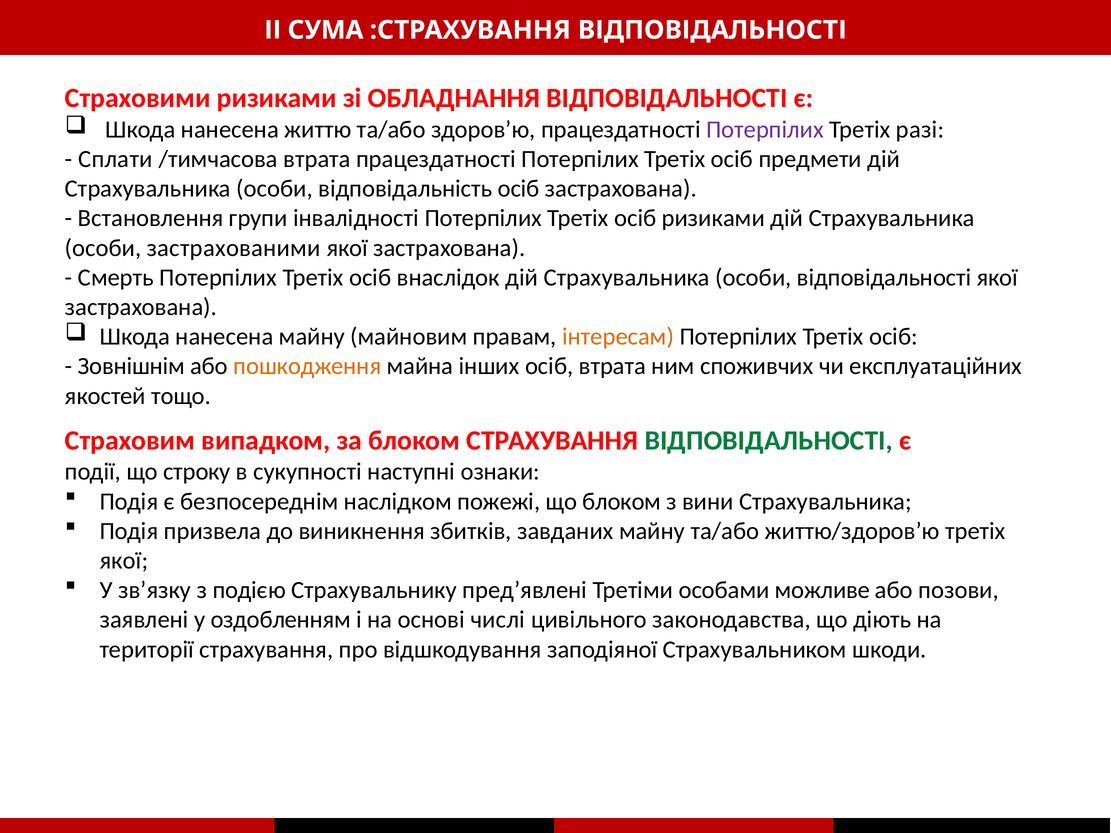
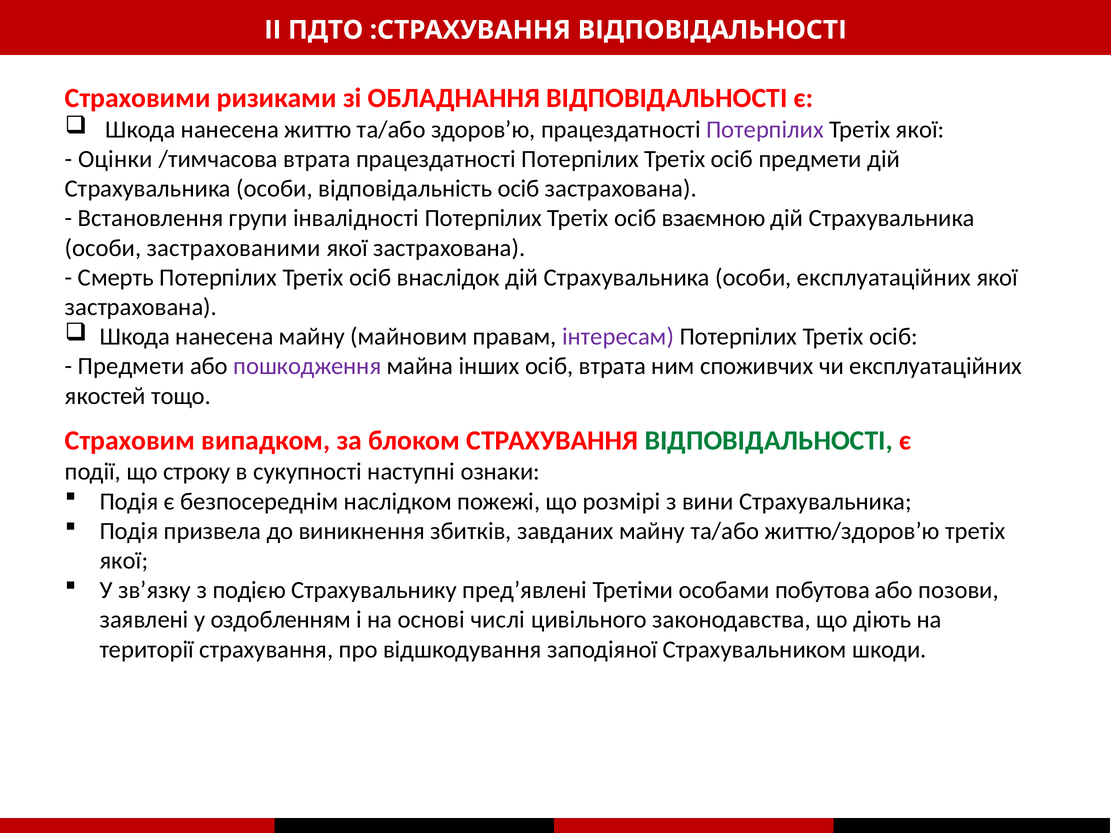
СУМА: СУМА -> ПДТО
разі at (920, 130): разі -> якої
Сплати: Сплати -> Оцінки
осіб ризиками: ризиками -> взаємною
особи відповідальності: відповідальності -> експлуатаційних
інтересам colour: orange -> purple
Зовнішнім at (131, 366): Зовнішнім -> Предмети
пошкодження colour: orange -> purple
що блоком: блоком -> розмірі
можливе: можливе -> побутова
